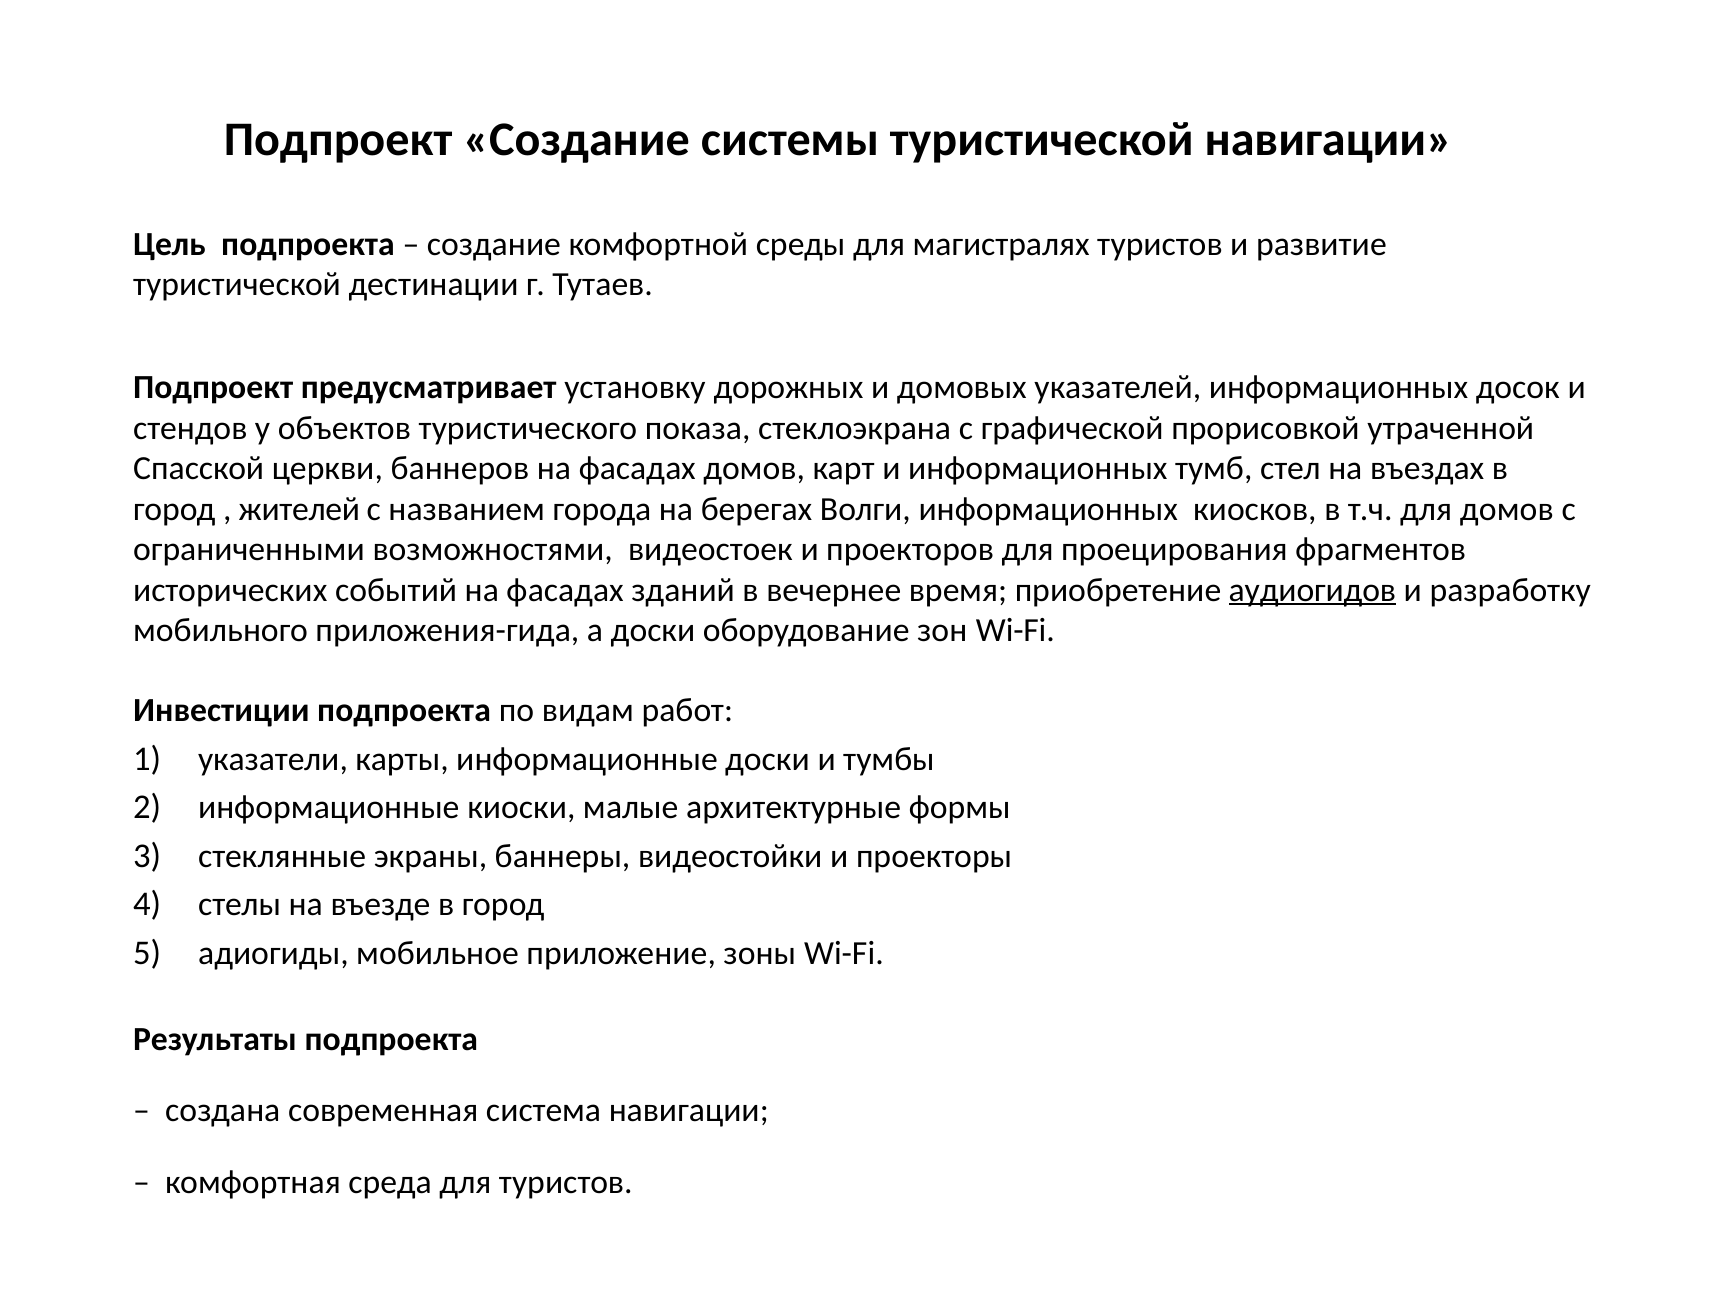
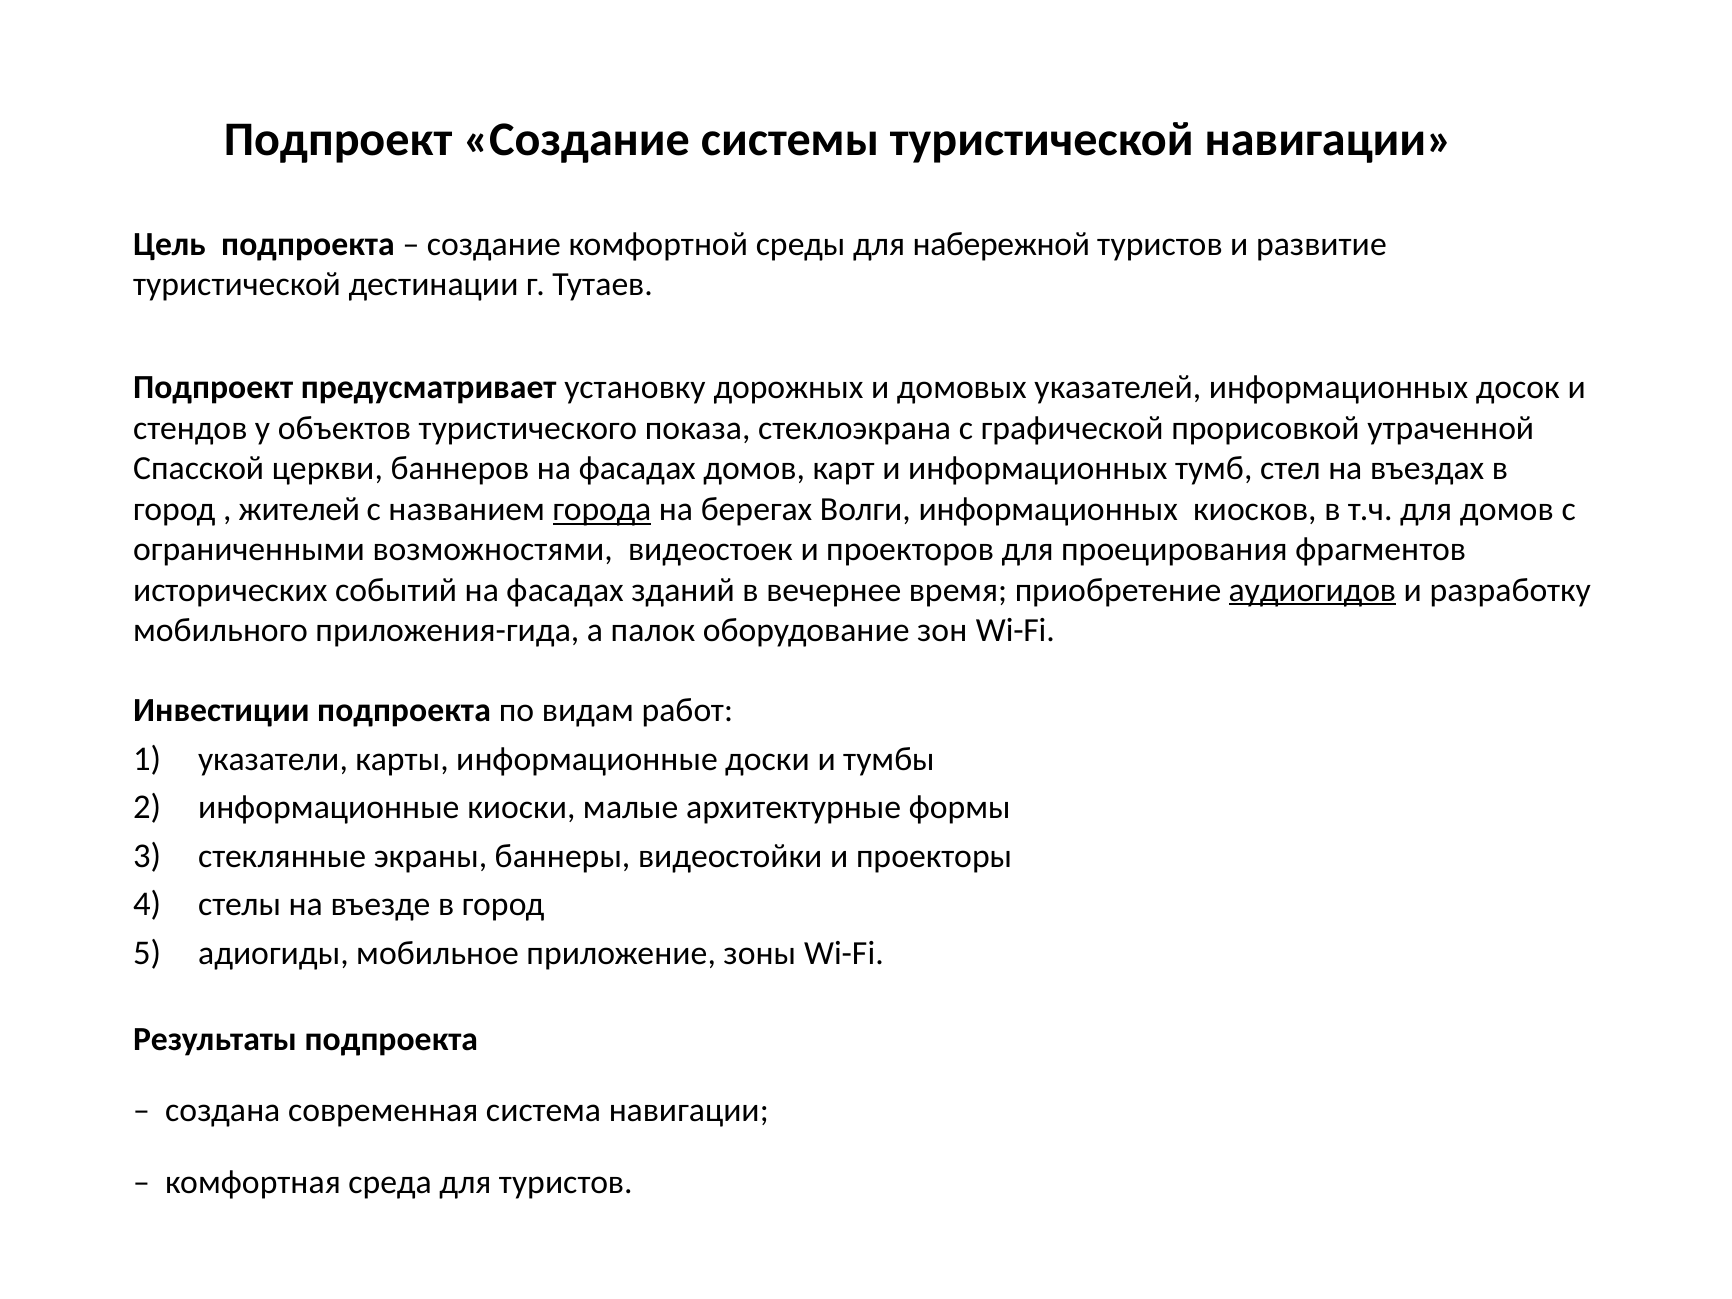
магистралях: магистралях -> набережной
города underline: none -> present
а доски: доски -> палок
